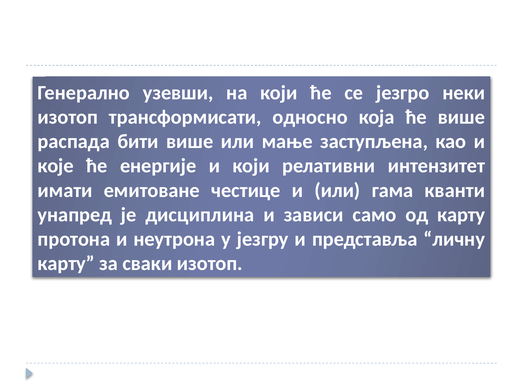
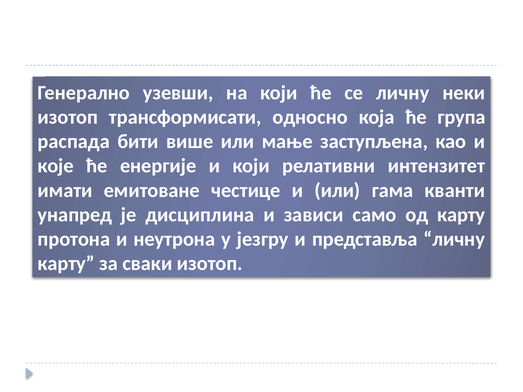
се језгро: језгро -> личну
ће више: више -> група
